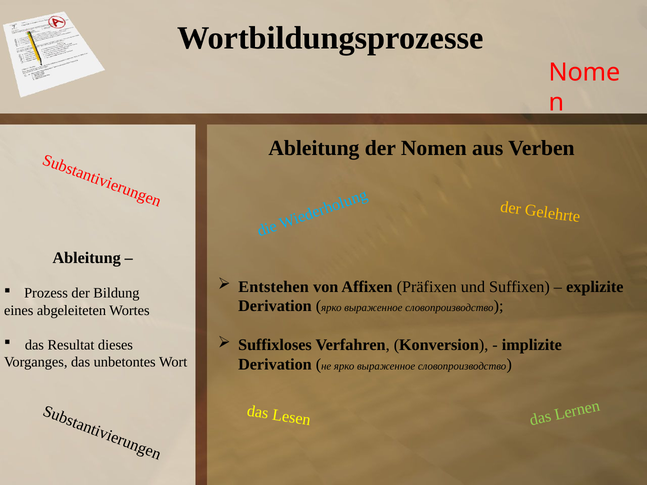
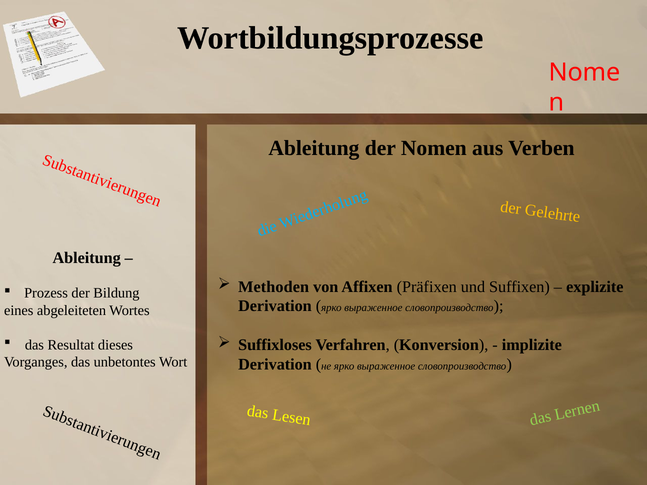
Entstehen: Entstehen -> Methoden
